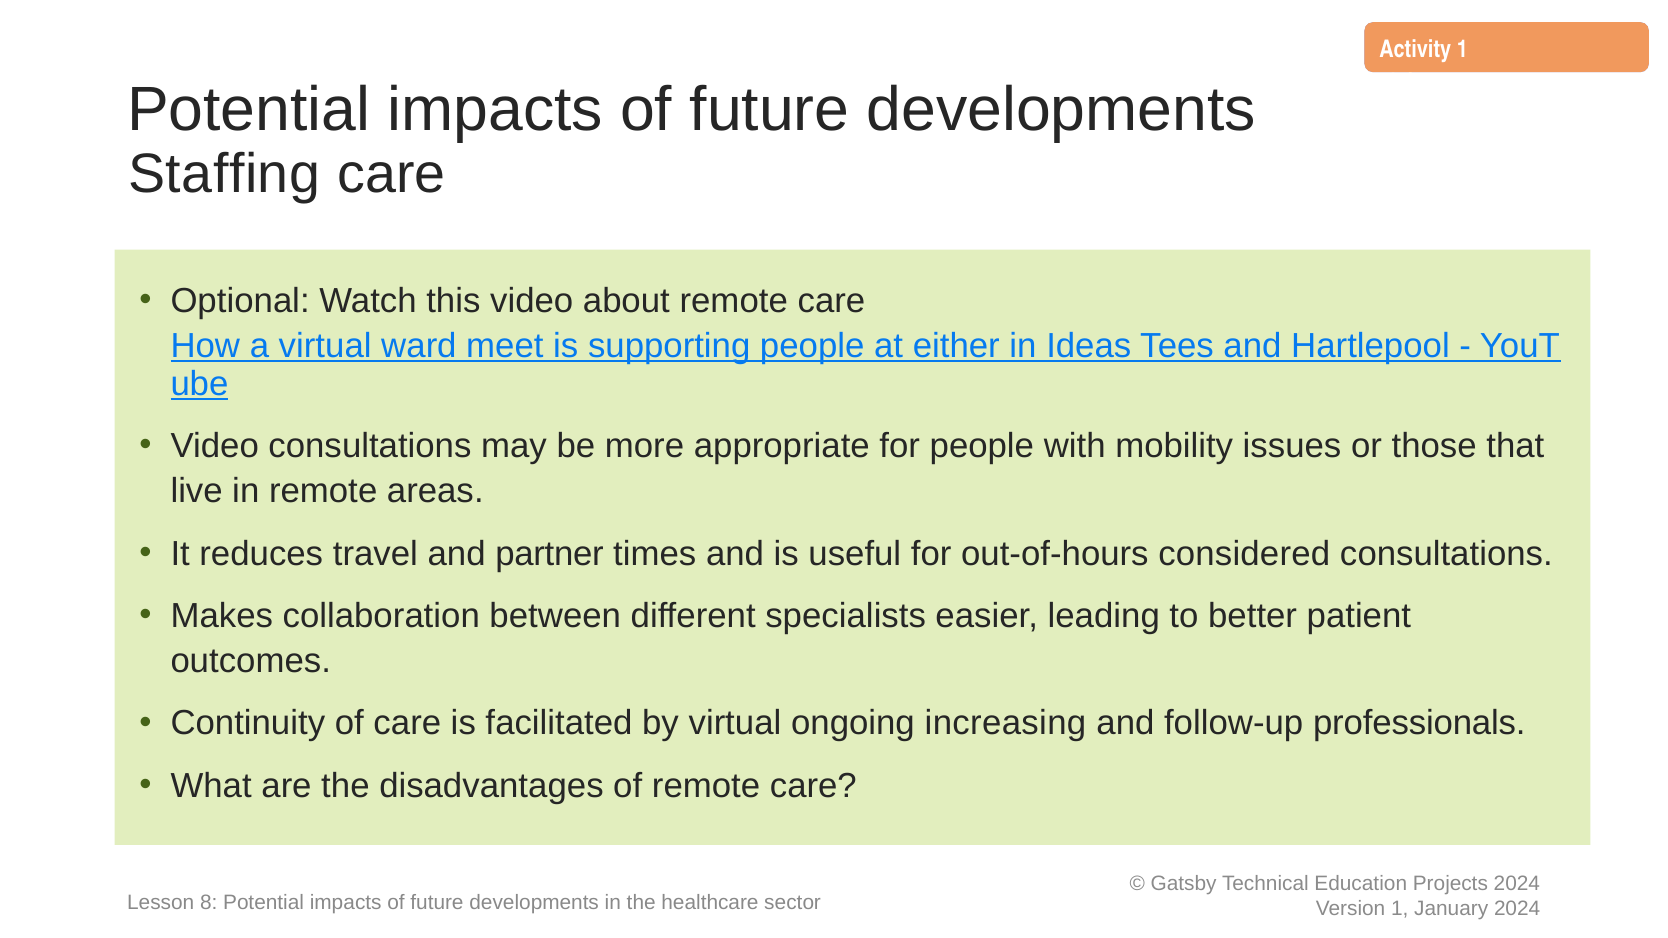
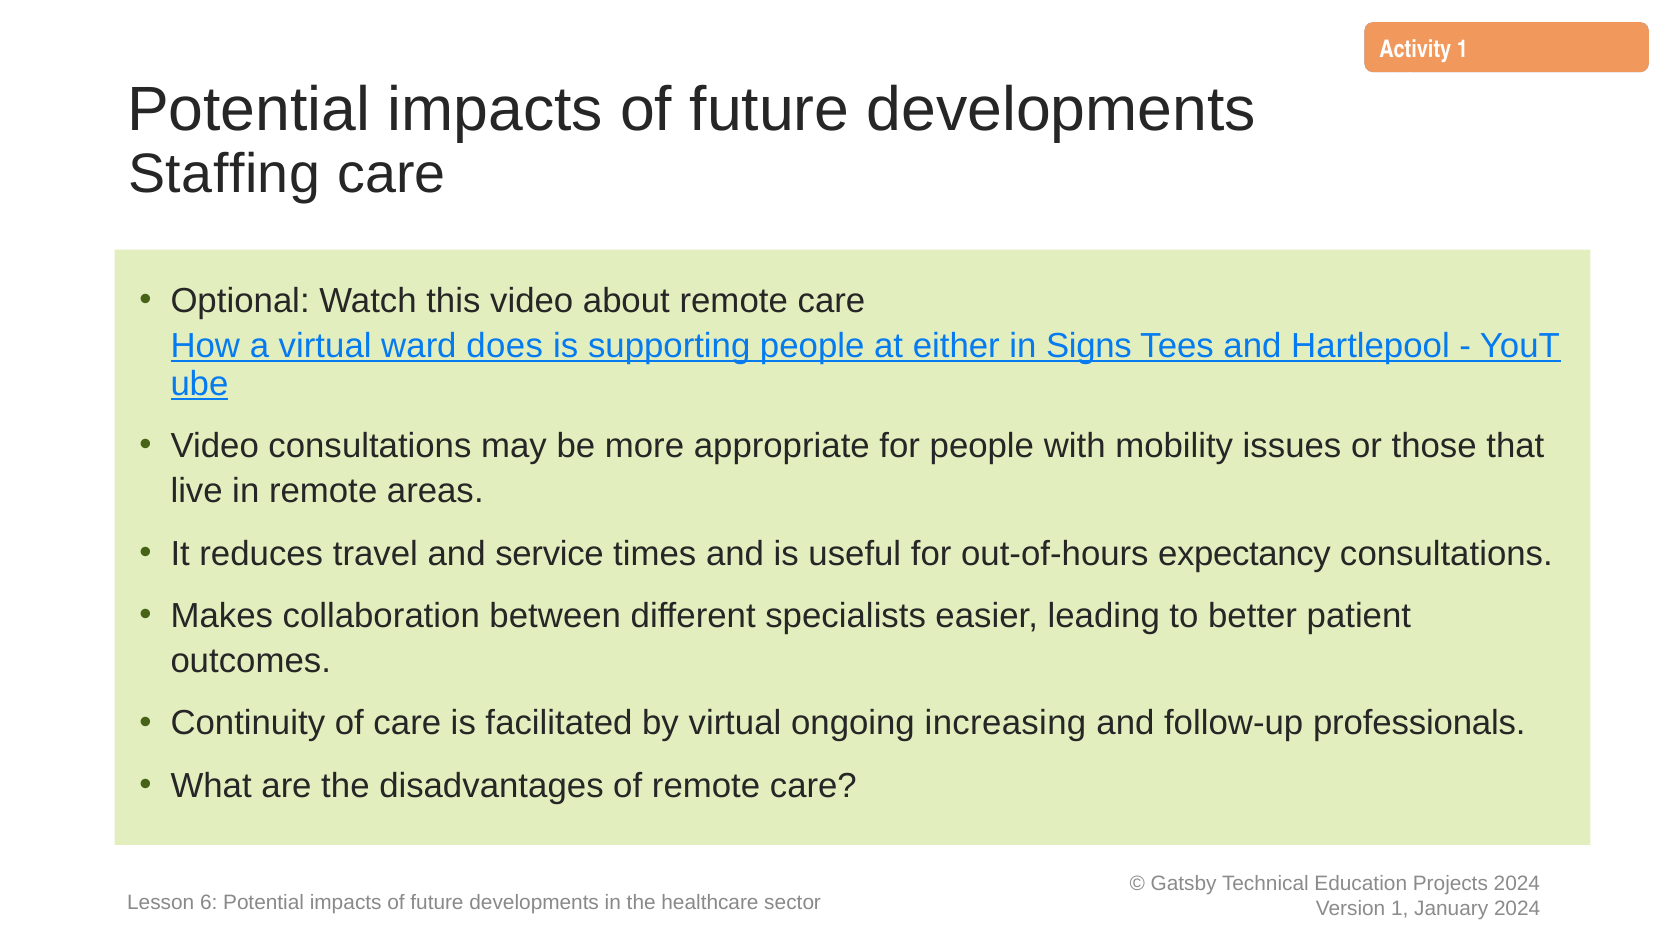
meet: meet -> does
Ideas: Ideas -> Signs
partner: partner -> service
considered: considered -> expectancy
8: 8 -> 6
